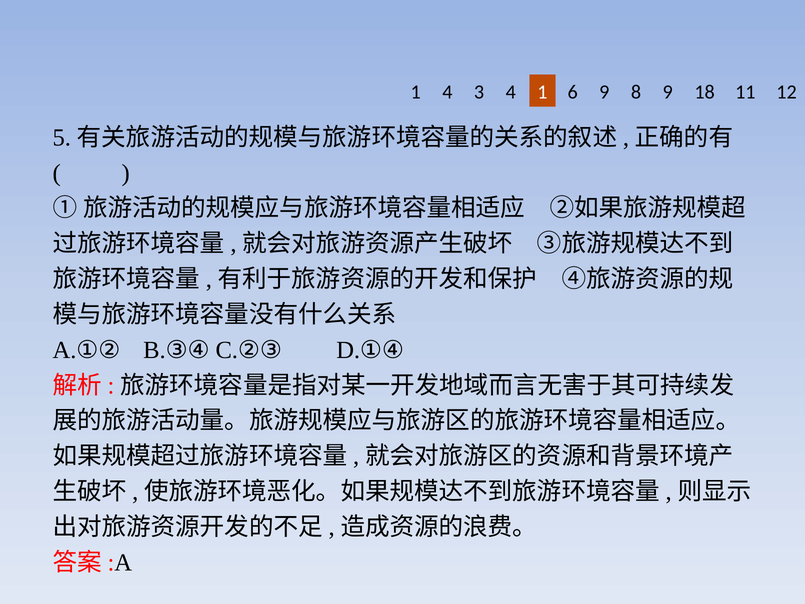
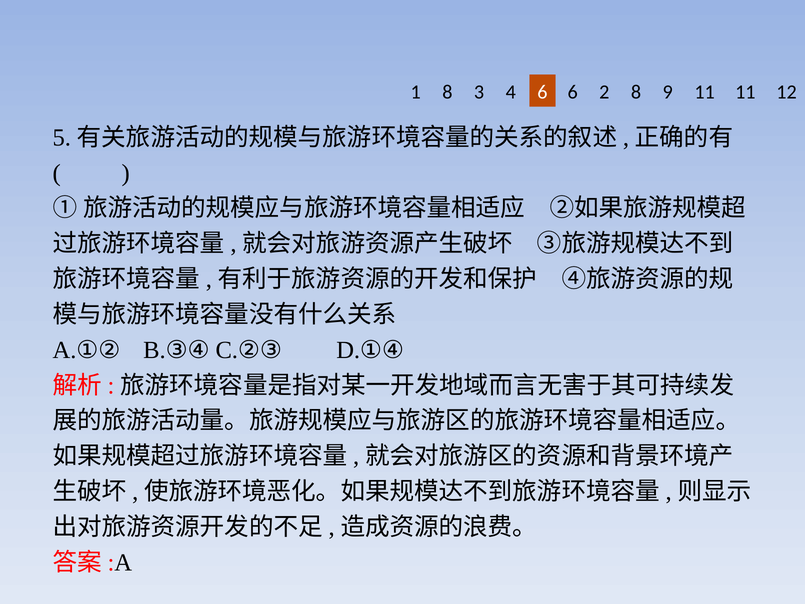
1 4: 4 -> 8
4 1: 1 -> 6
6 9: 9 -> 2
9 18: 18 -> 11
